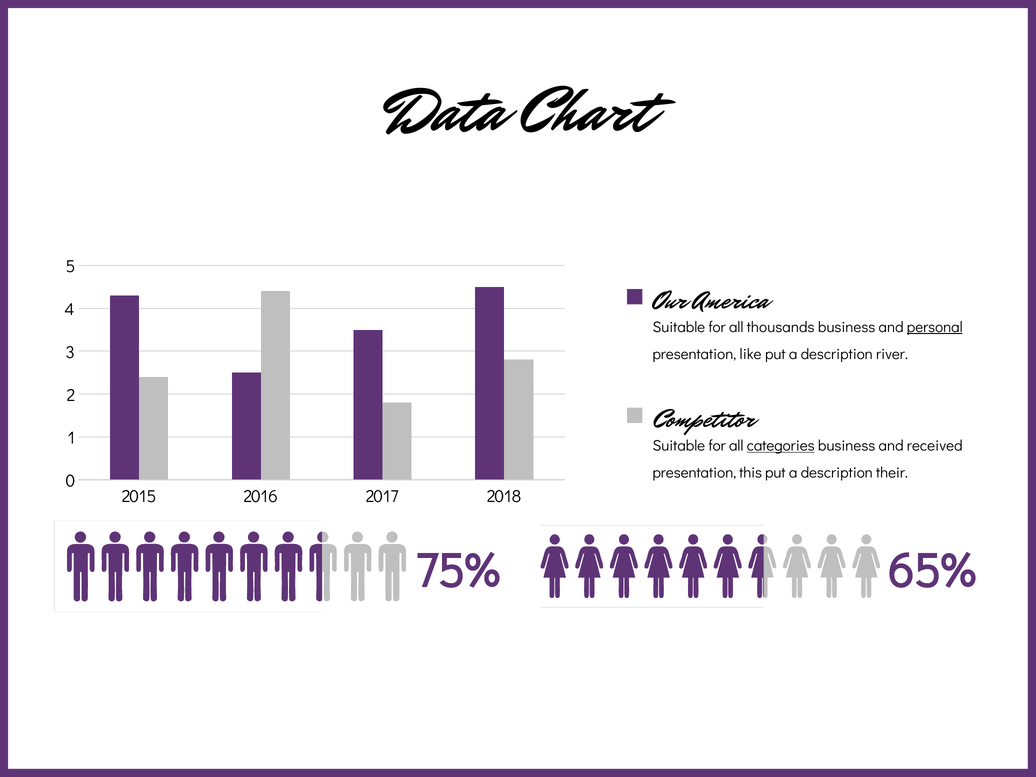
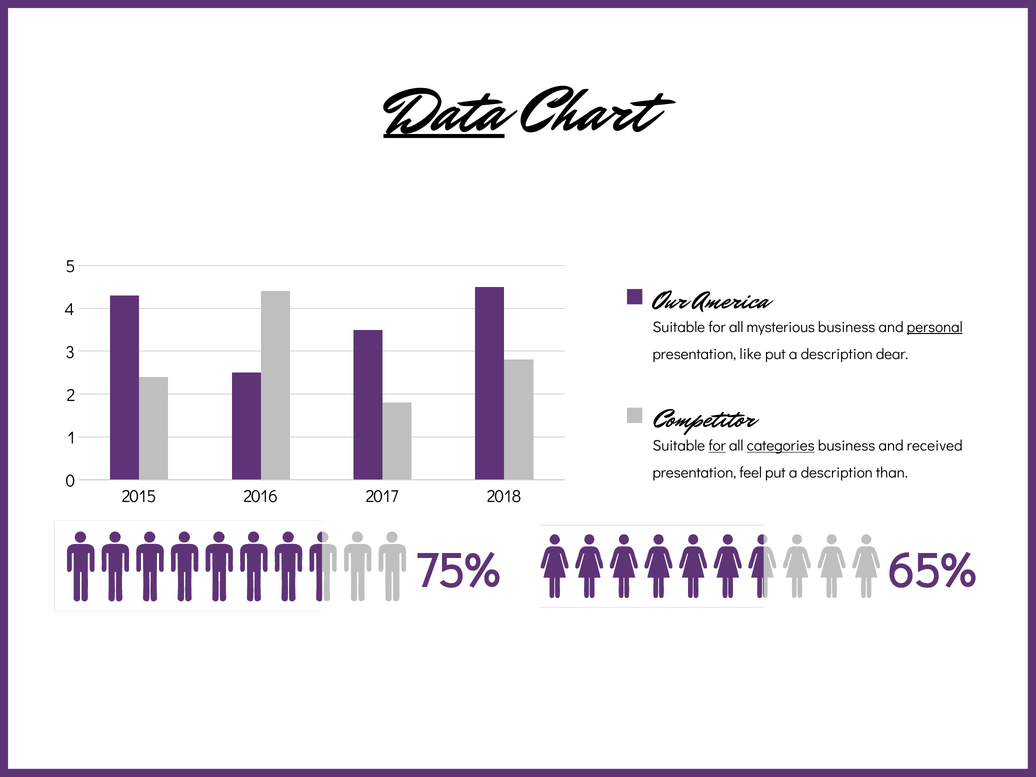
Data underline: none -> present
thousands: thousands -> mysterious
river: river -> dear
for at (717, 446) underline: none -> present
this: this -> feel
their: their -> than
